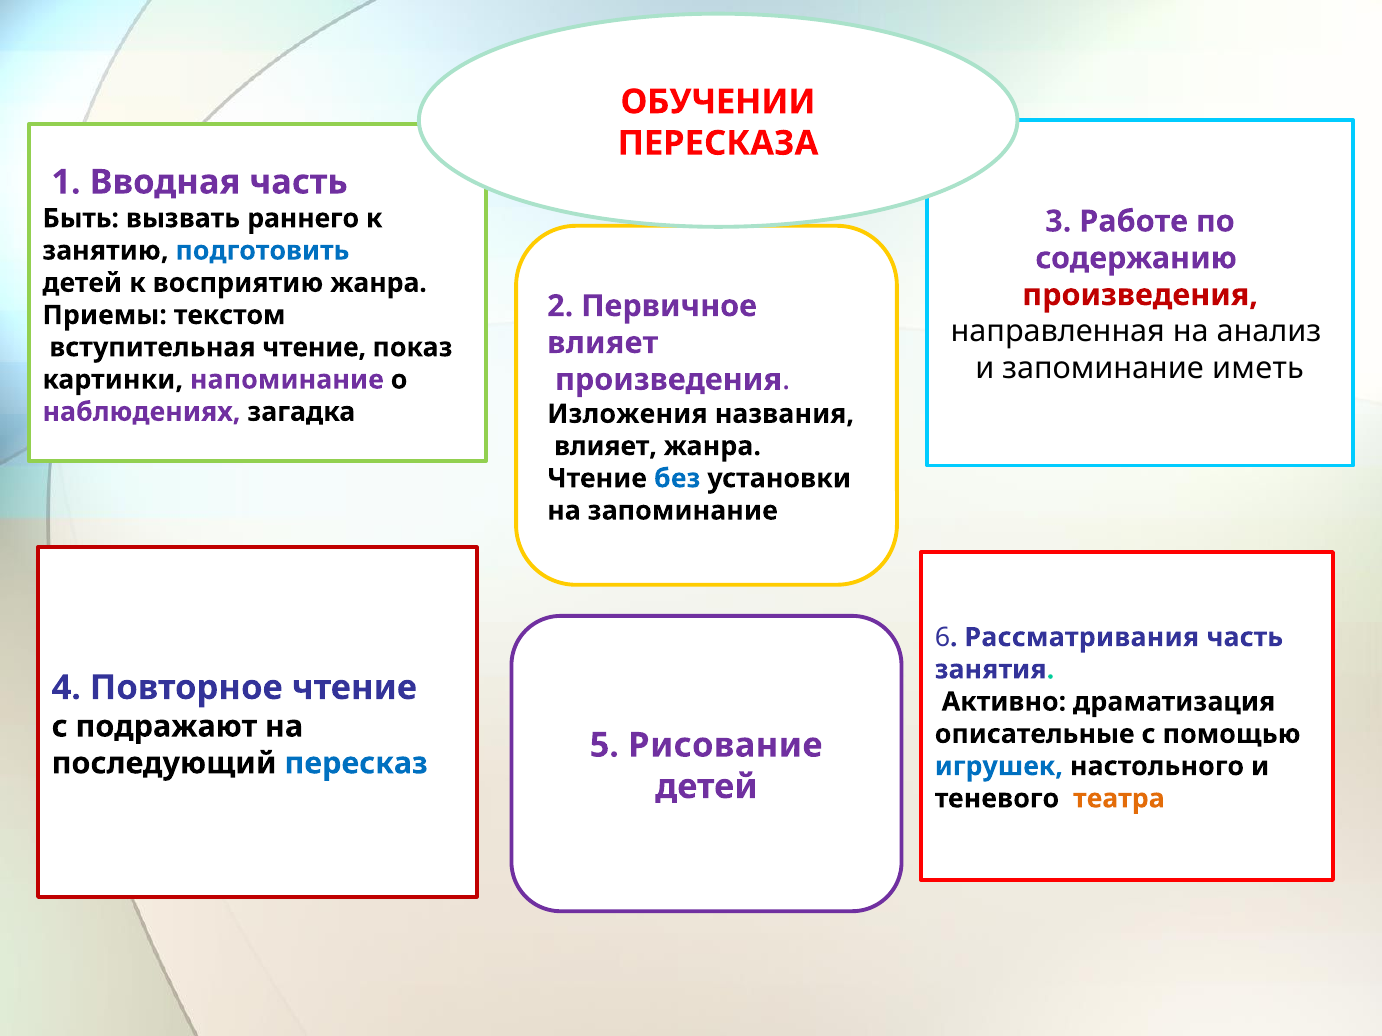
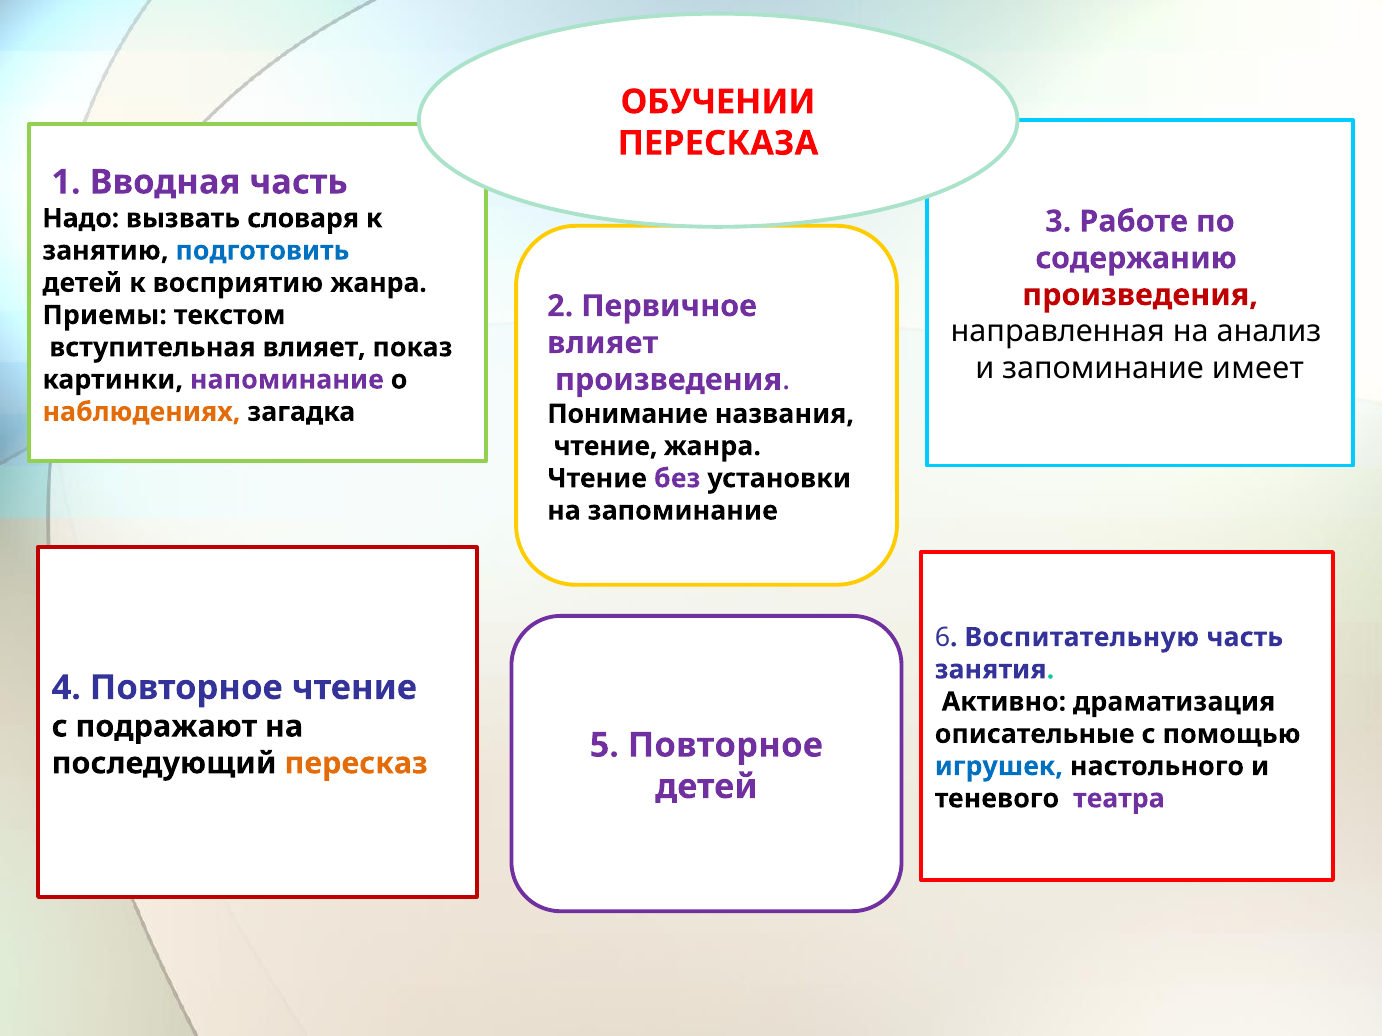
Быть: Быть -> Надо
раннего: раннего -> словаря
вступительная чтение: чтение -> влияет
иметь: иметь -> имеет
наблюдениях colour: purple -> orange
Изложения: Изложения -> Понимание
влияет at (605, 446): влияет -> чтение
без colour: blue -> purple
Рассматривания: Рассматривания -> Воспитательную
5 Рисование: Рисование -> Повторное
пересказ colour: blue -> orange
театра colour: orange -> purple
